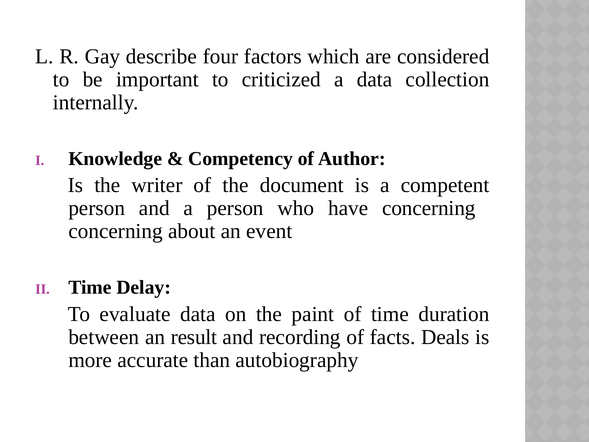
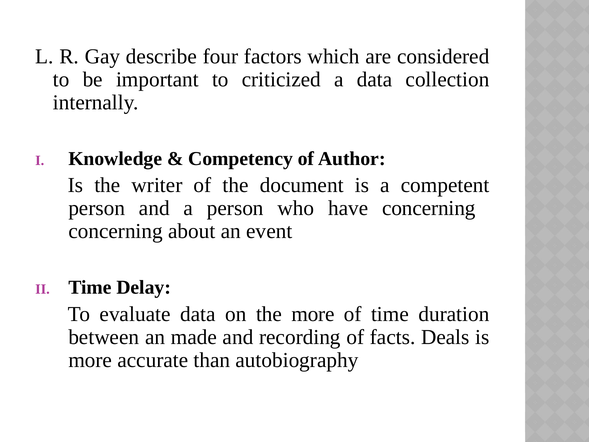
the paint: paint -> more
result: result -> made
